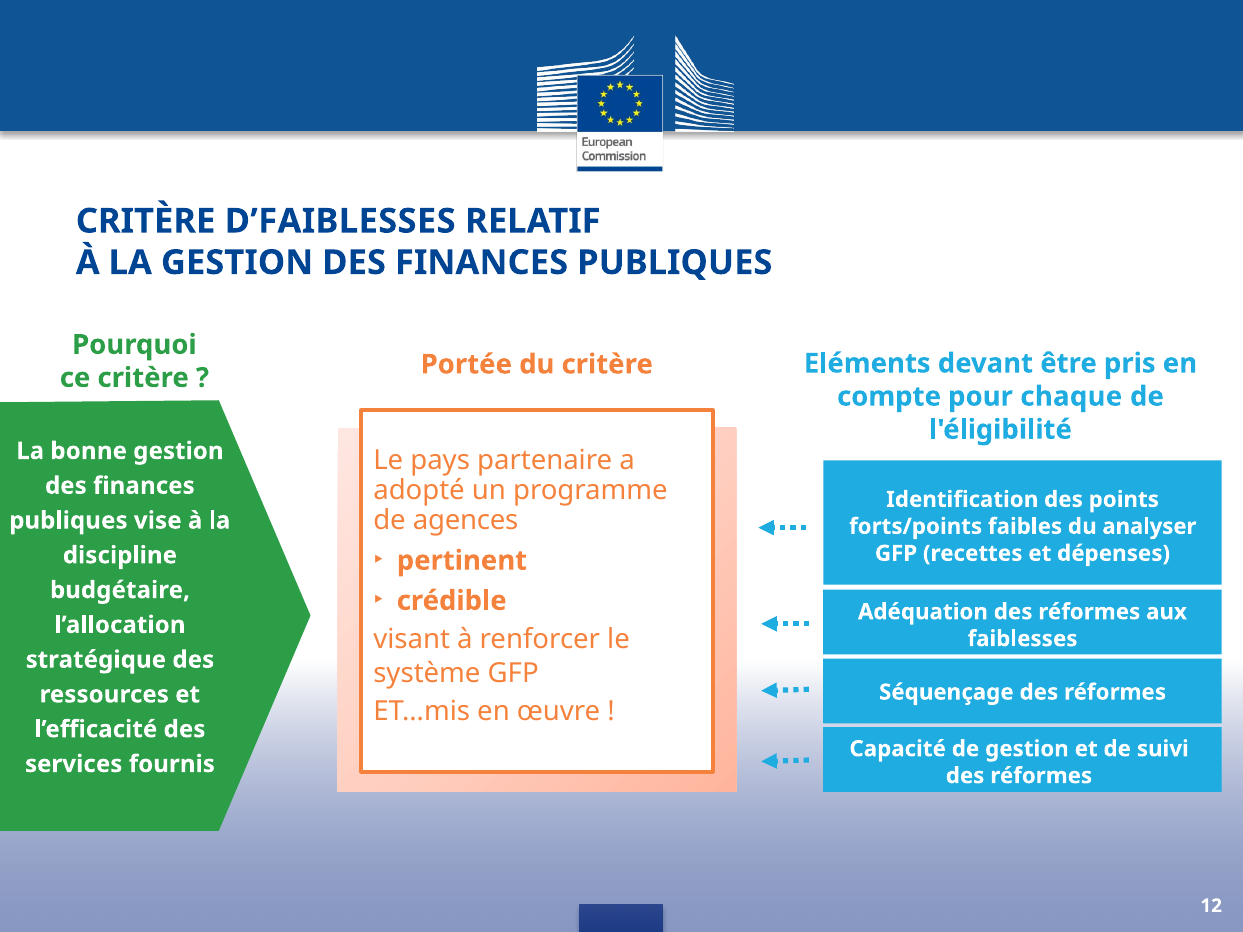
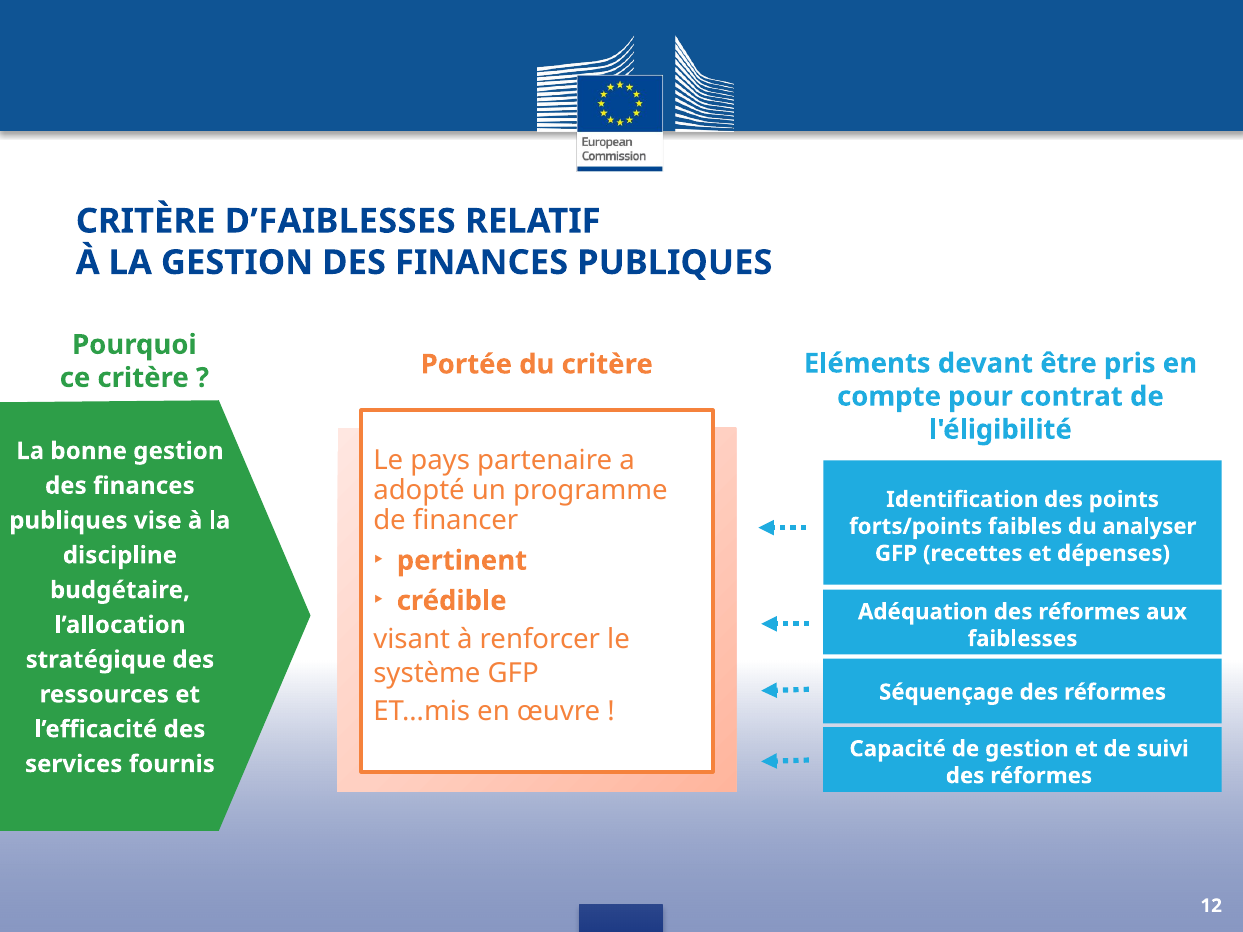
chaque: chaque -> contrat
agences: agences -> financer
